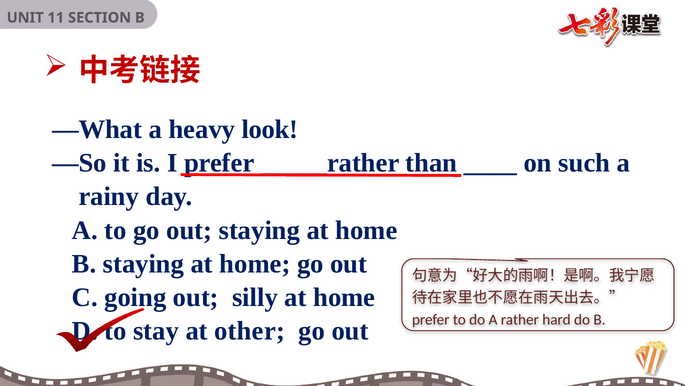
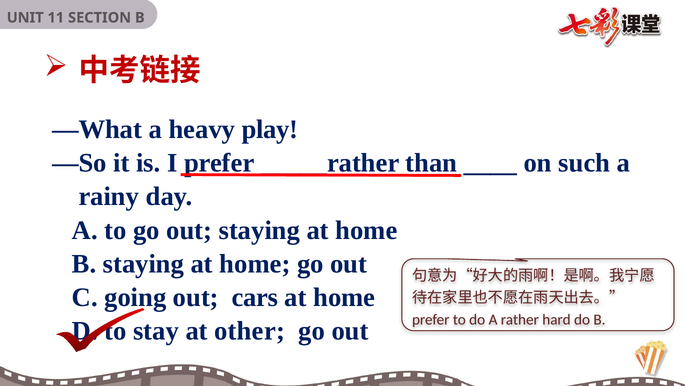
look: look -> play
silly: silly -> cars
